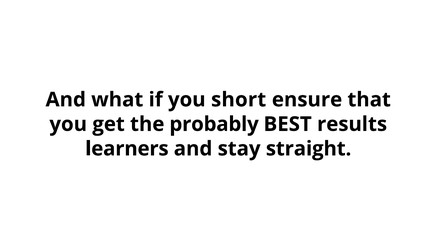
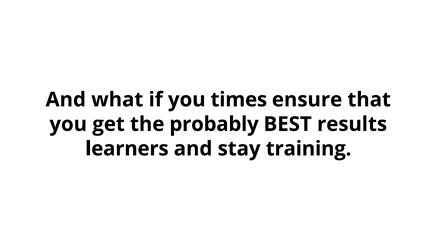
short: short -> times
straight: straight -> training
